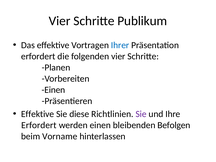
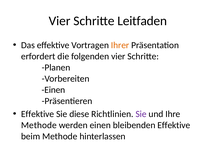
Publikum: Publikum -> Leitfaden
Ihrer colour: blue -> orange
Erfordert at (39, 125): Erfordert -> Methode
bleibenden Befolgen: Befolgen -> Effektive
beim Vorname: Vorname -> Methode
